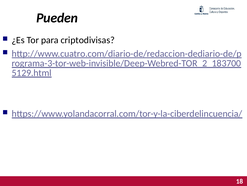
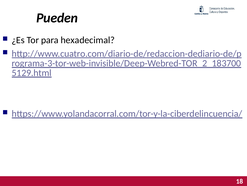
criptodivisas: criptodivisas -> hexadecimal
